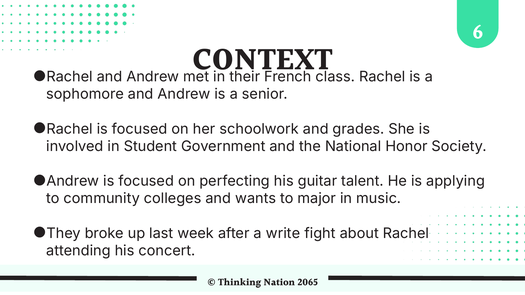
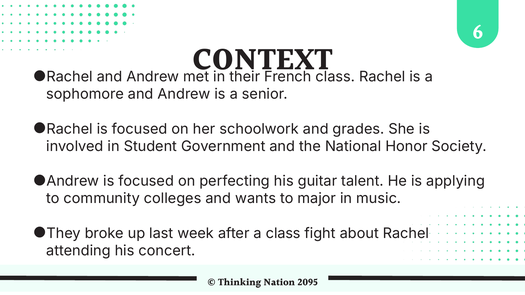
a write: write -> class
2065: 2065 -> 2095
